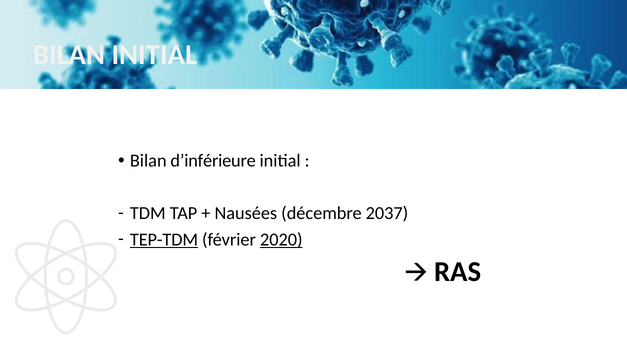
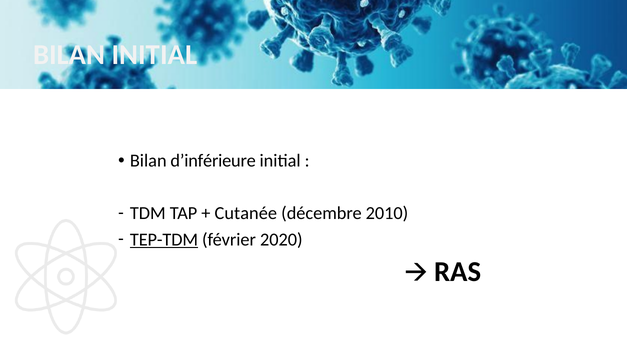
Nausées: Nausées -> Cutanée
2037: 2037 -> 2010
2020 underline: present -> none
